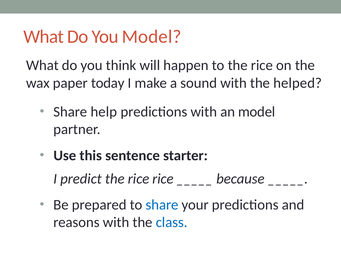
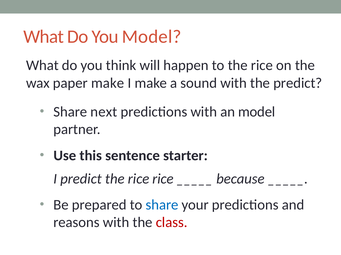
paper today: today -> make
the helped: helped -> predict
help: help -> next
class colour: blue -> red
